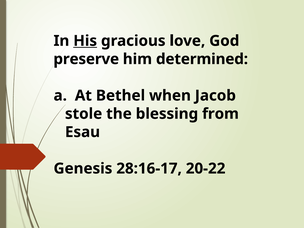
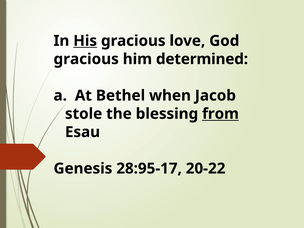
preserve at (86, 59): preserve -> gracious
from underline: none -> present
28:16-17: 28:16-17 -> 28:95-17
